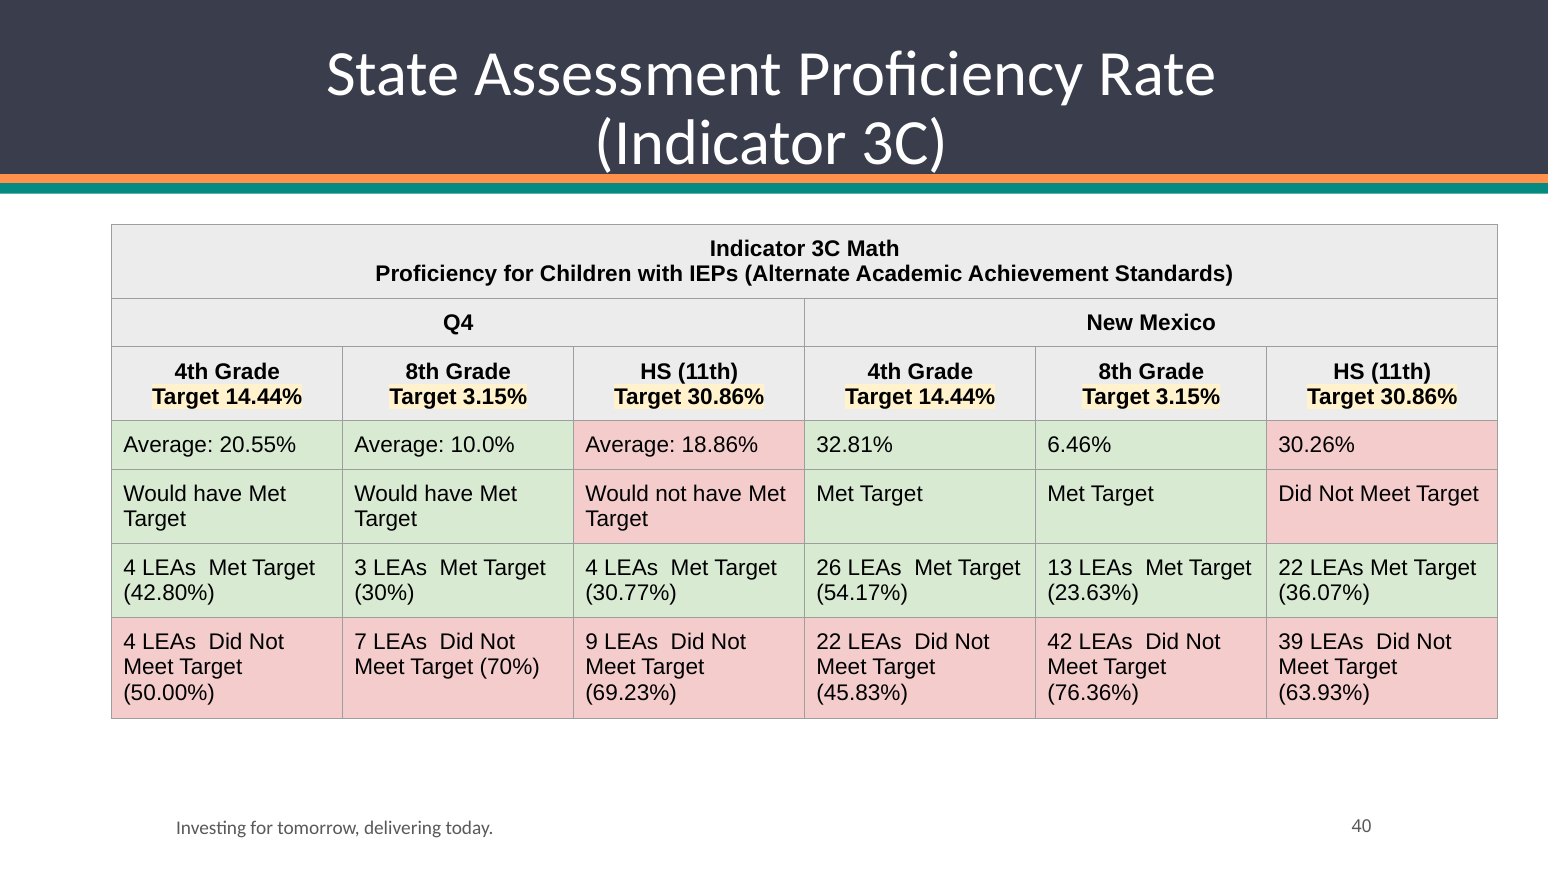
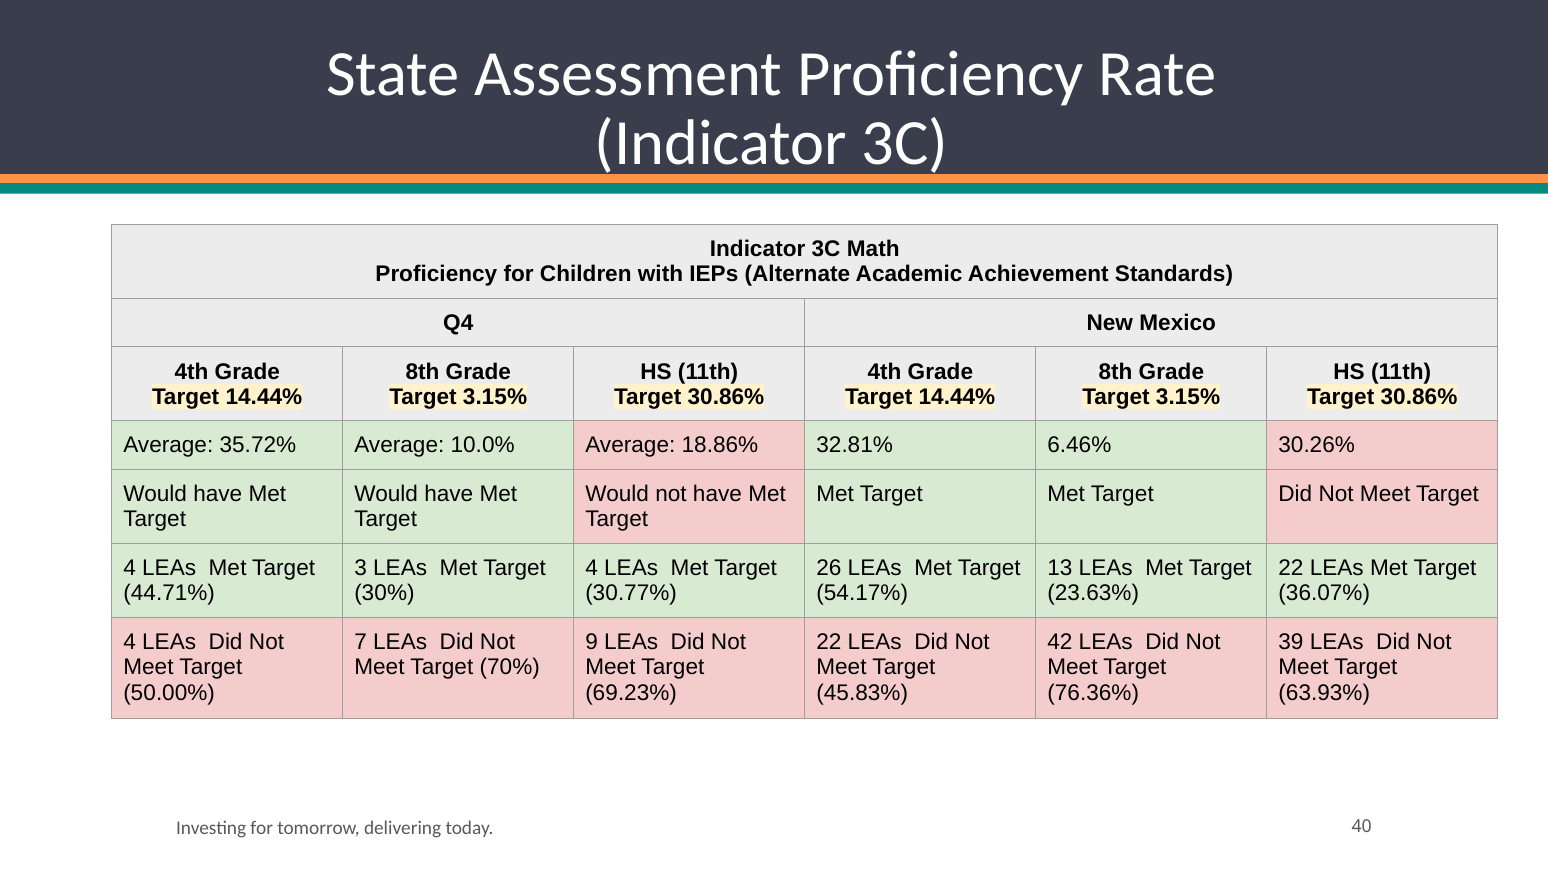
20.55%: 20.55% -> 35.72%
42.80%: 42.80% -> 44.71%
